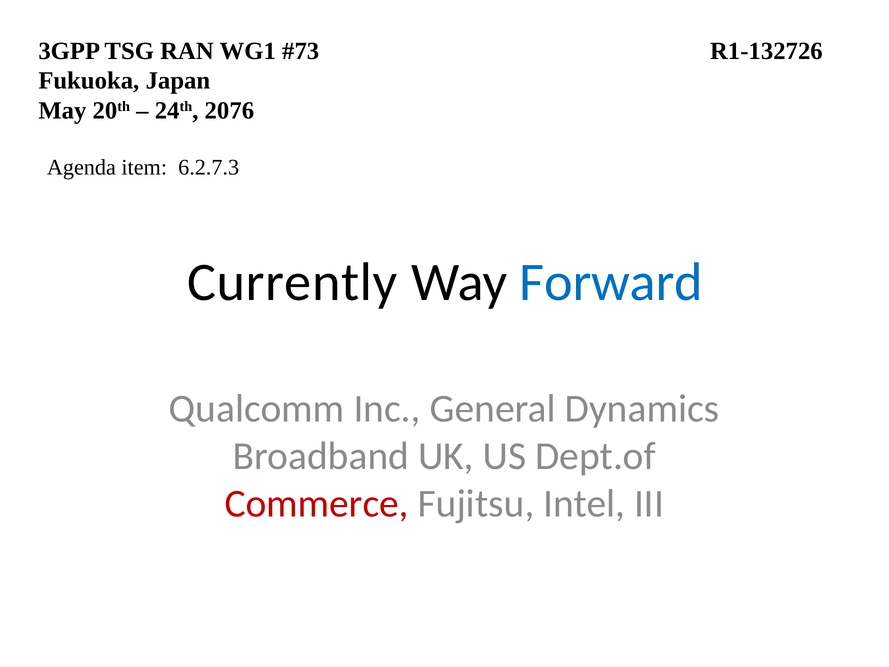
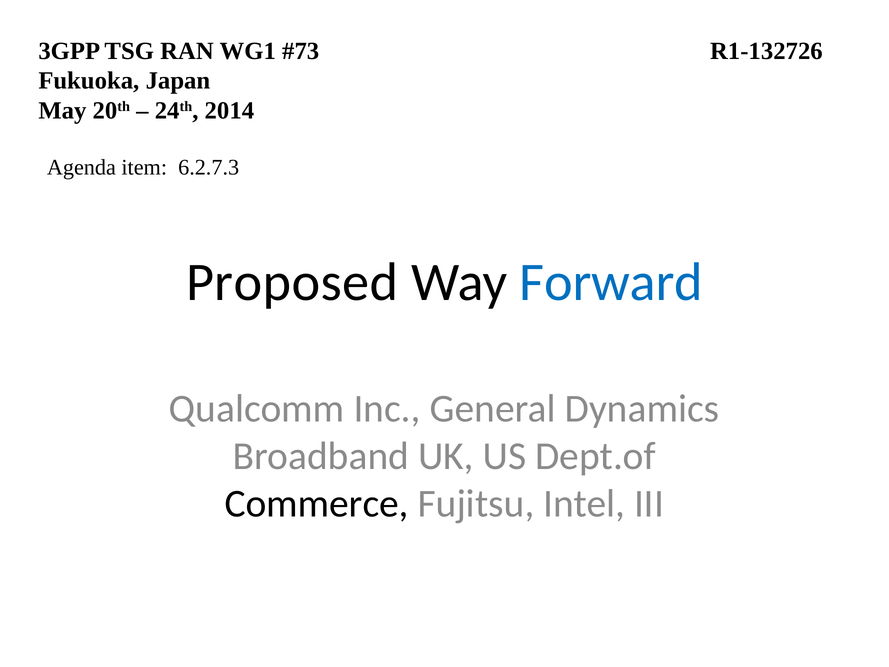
2076: 2076 -> 2014
Currently: Currently -> Proposed
Commerce colour: red -> black
